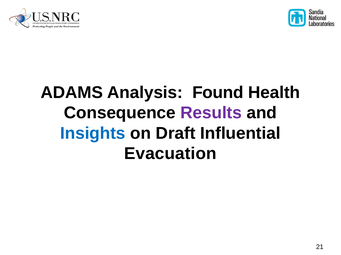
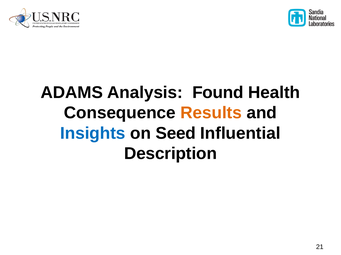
Results colour: purple -> orange
Draft: Draft -> Seed
Evacuation: Evacuation -> Description
